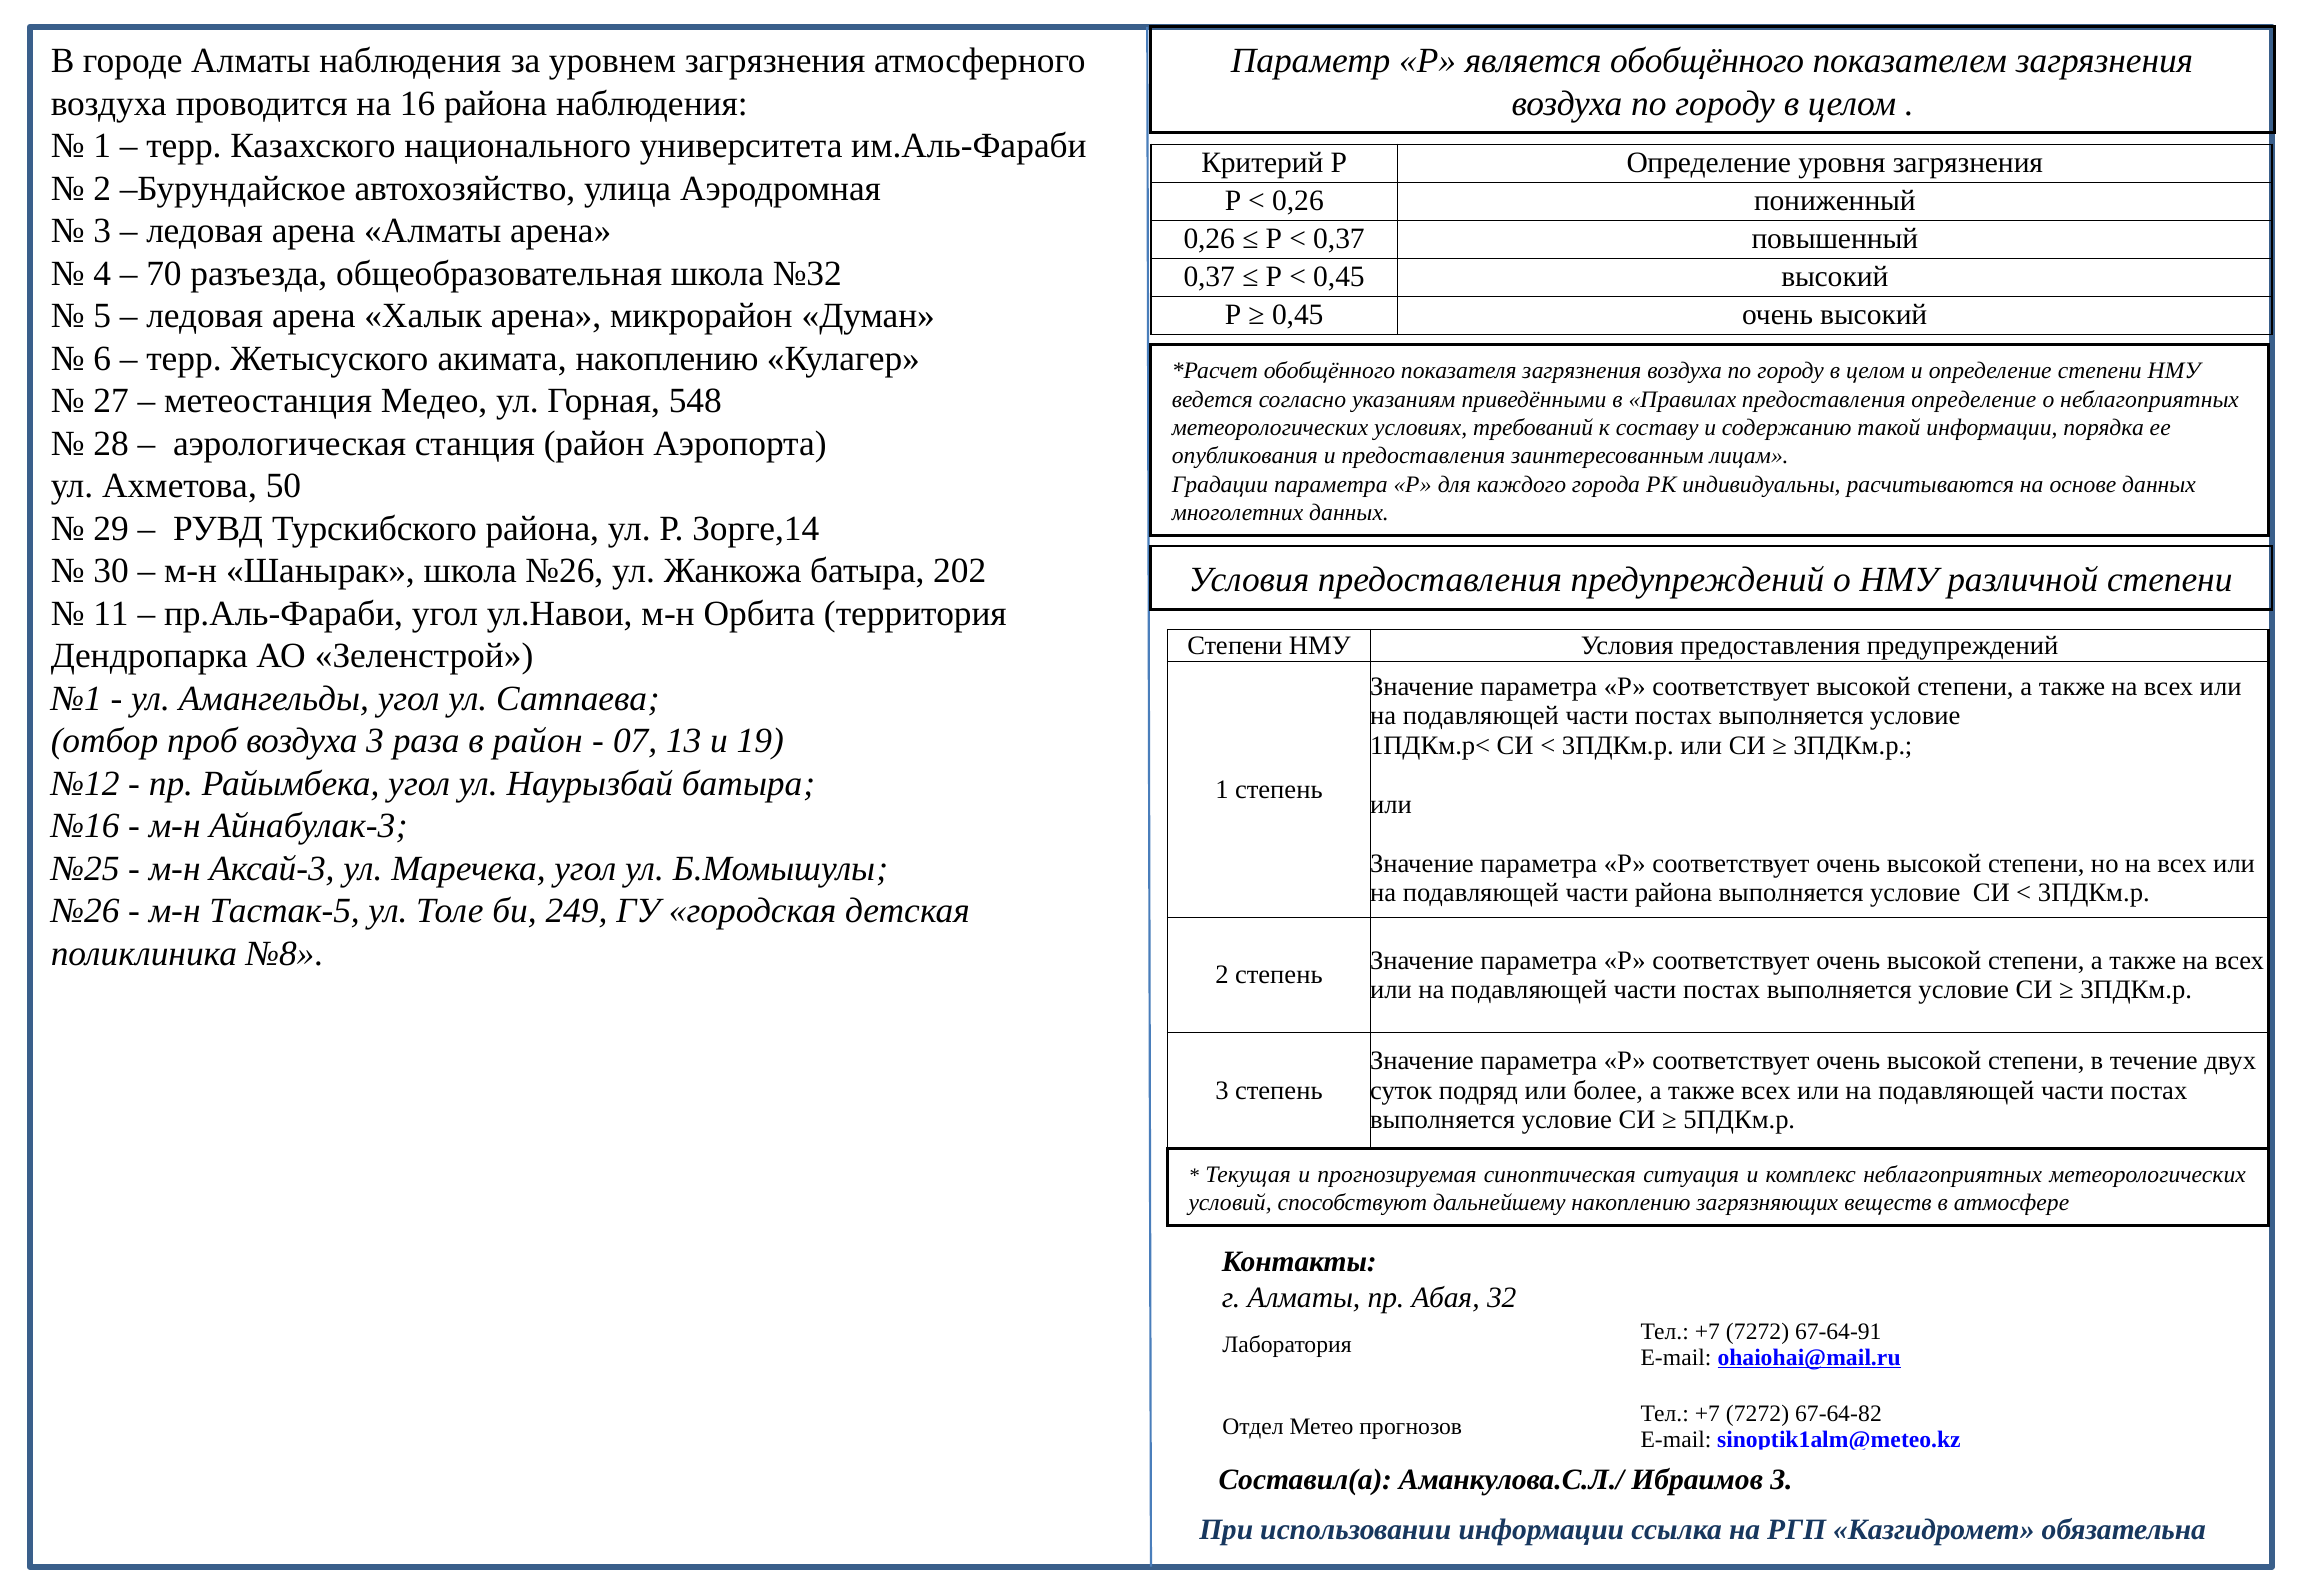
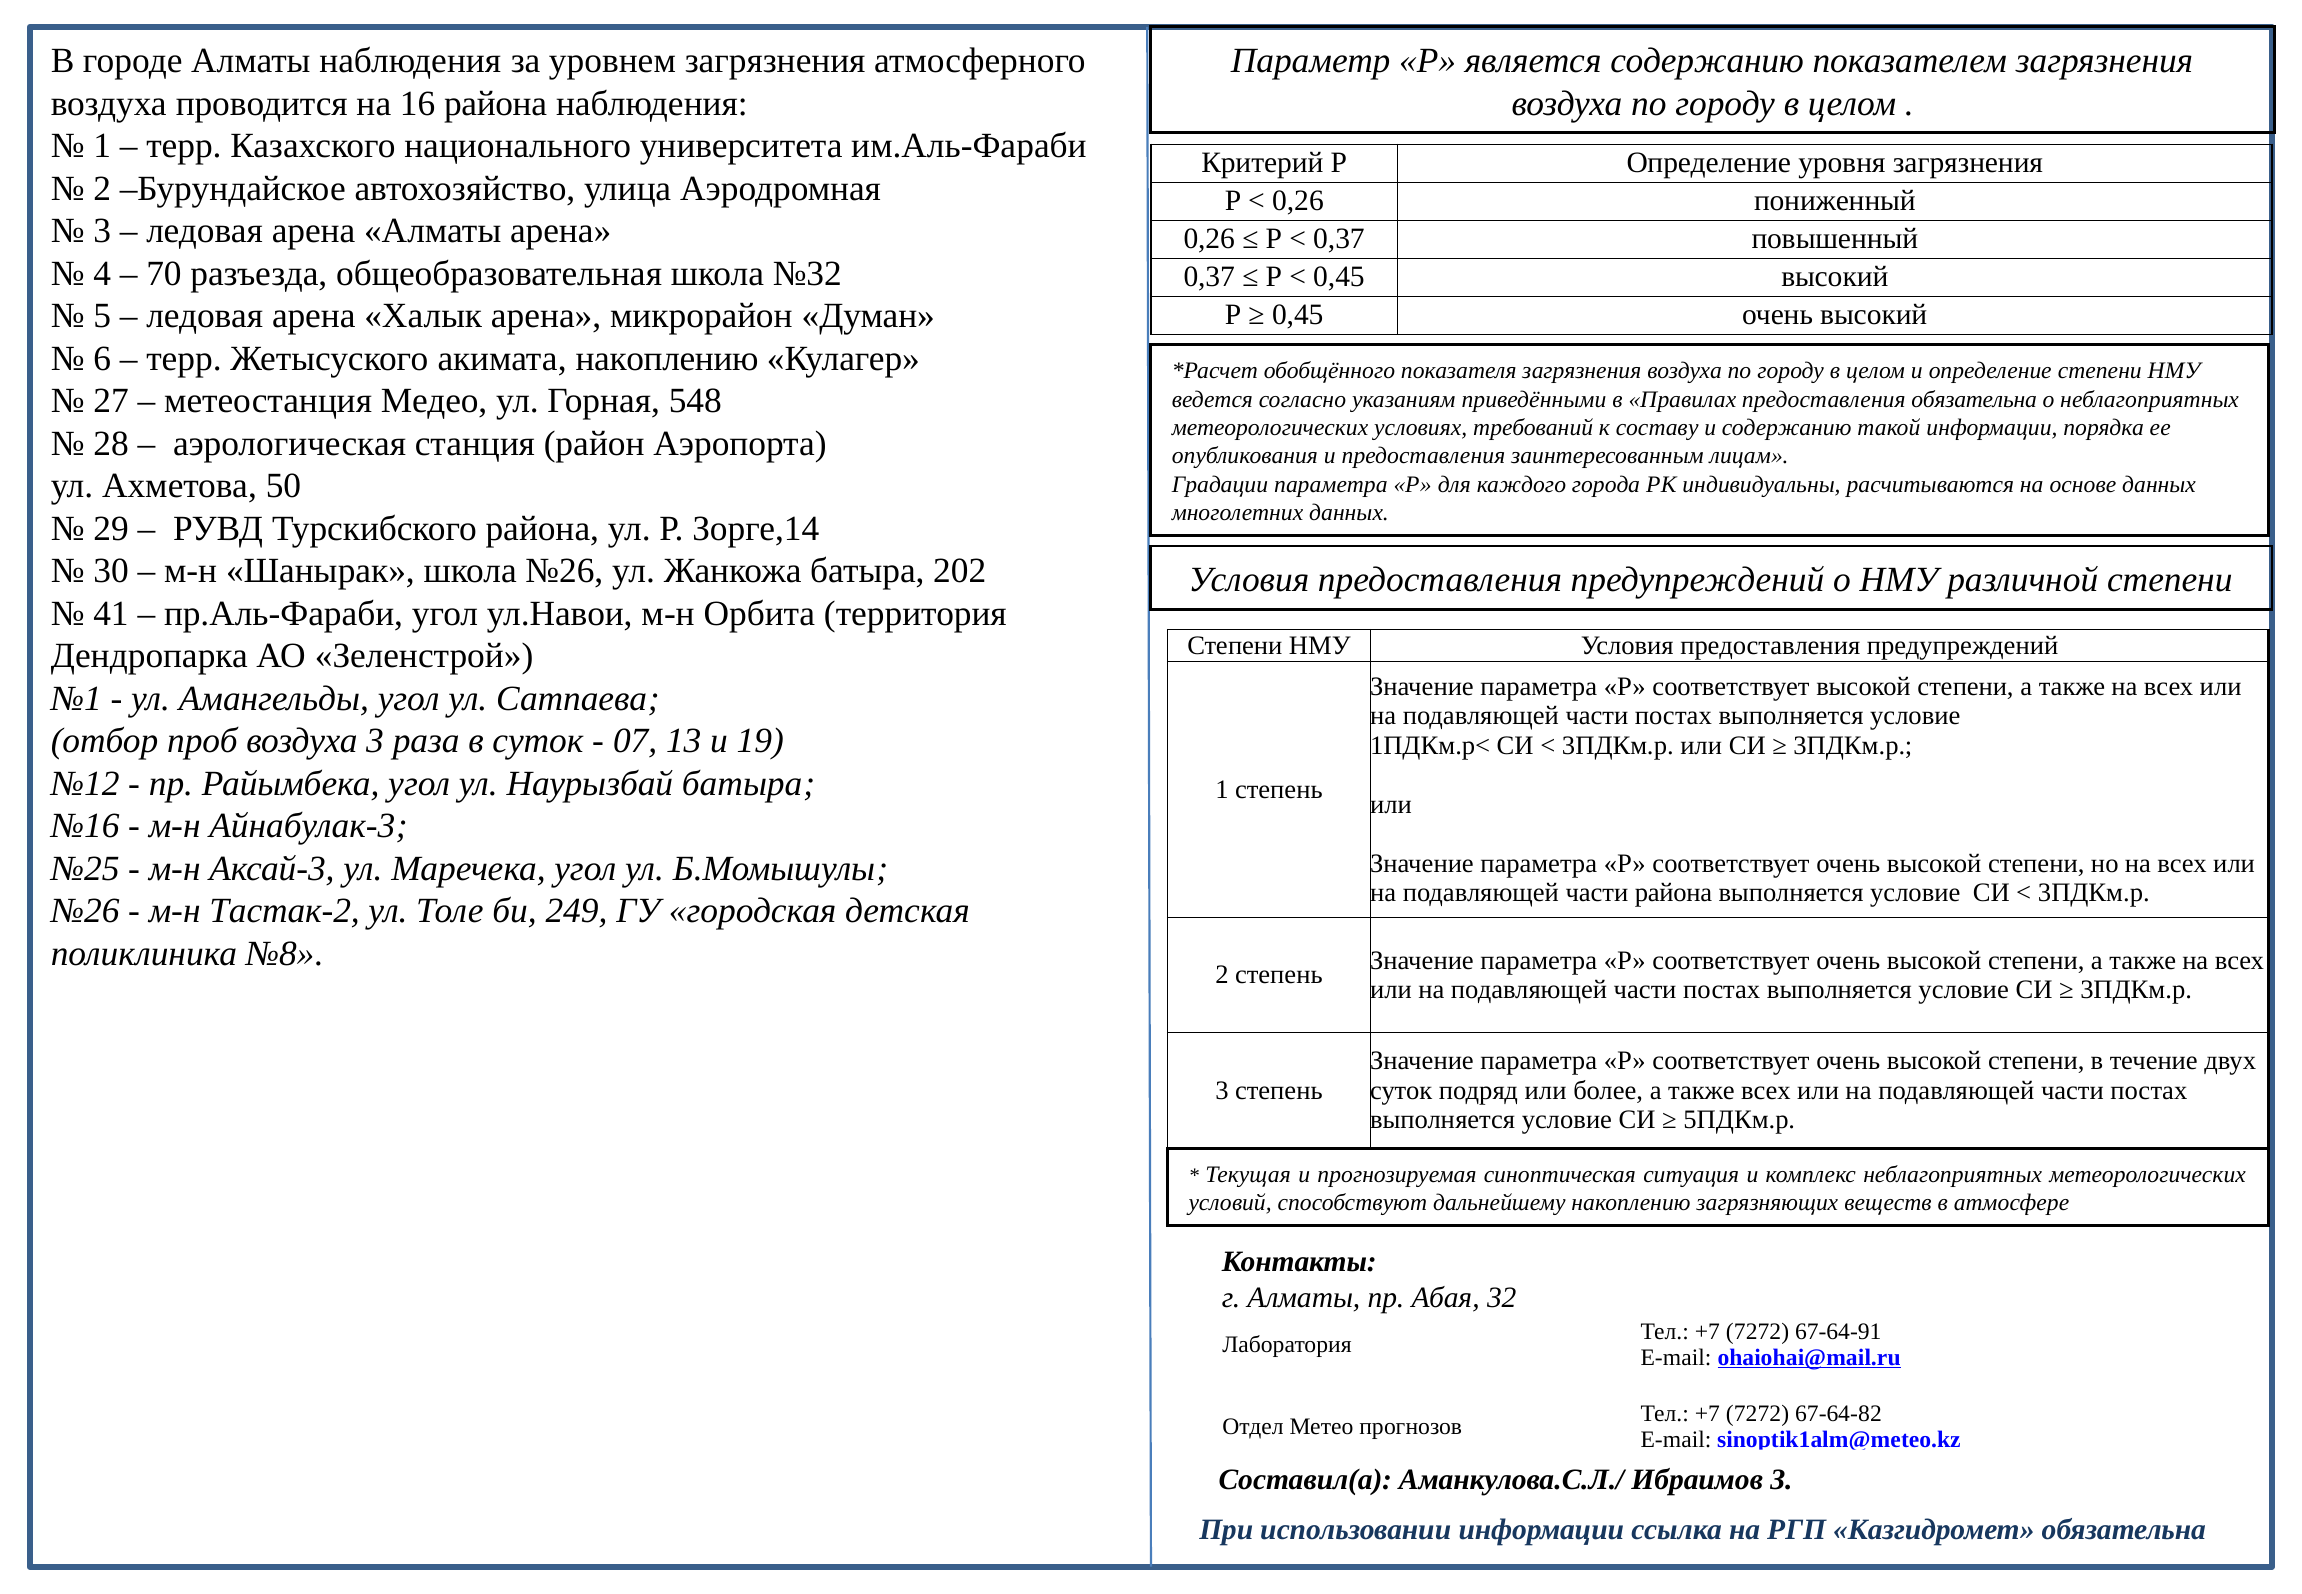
является обобщённого: обобщённого -> содержанию
предоставления определение: определение -> обязательна
11: 11 -> 41
в район: район -> суток
Тастак-5: Тастак-5 -> Тастак-2
